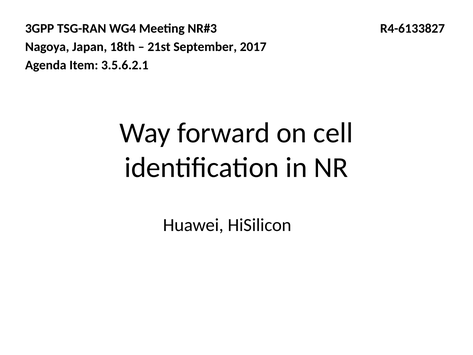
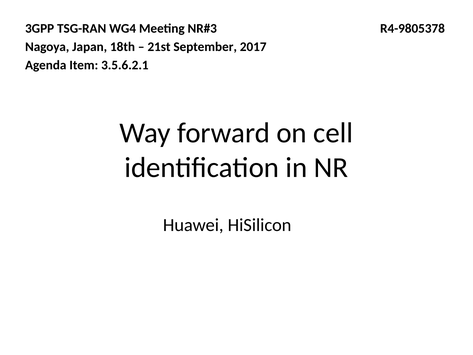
R4-6133827: R4-6133827 -> R4-9805378
